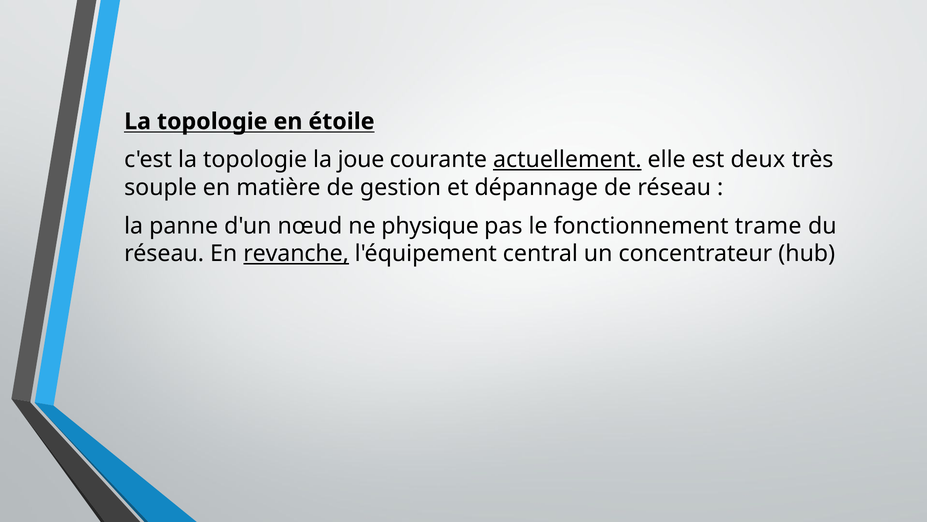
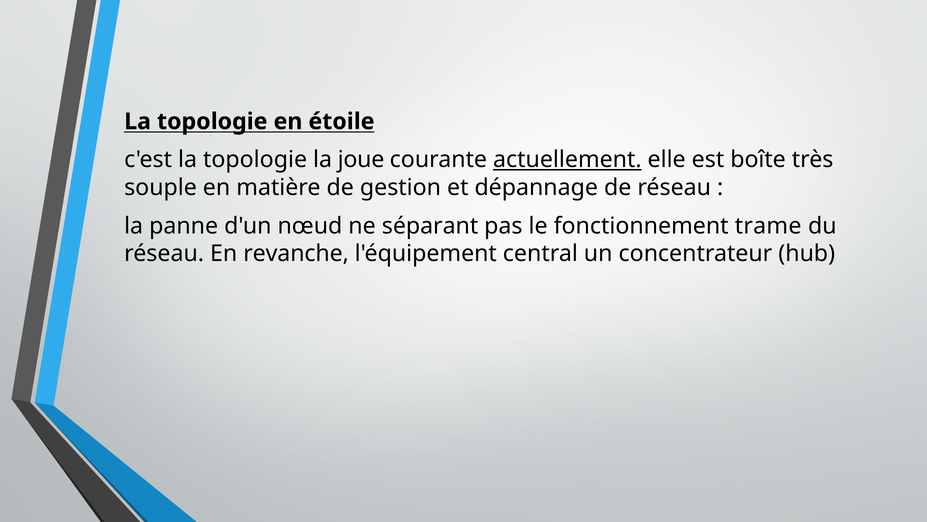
deux: deux -> boîte
physique: physique -> séparant
revanche underline: present -> none
